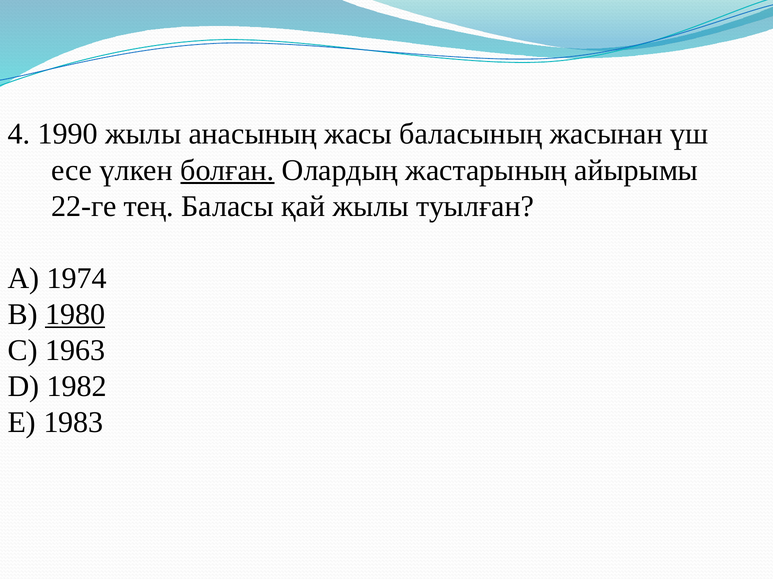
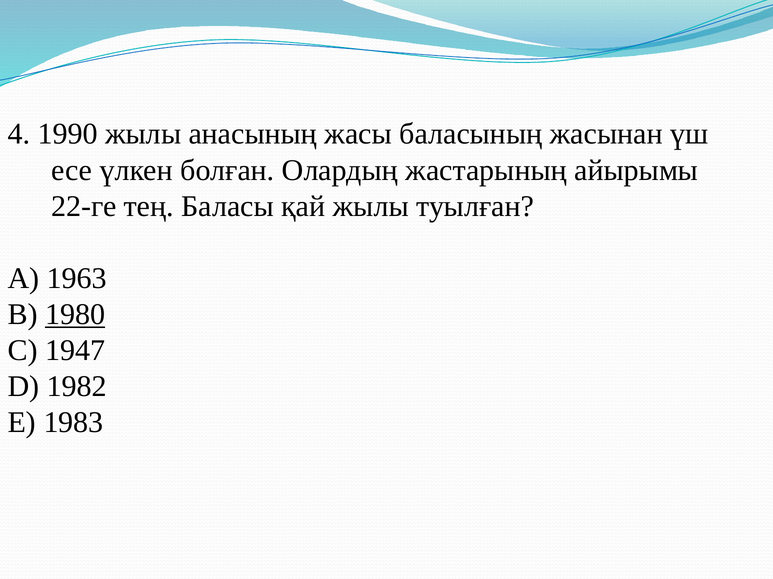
болған underline: present -> none
1974: 1974 -> 1963
1963: 1963 -> 1947
